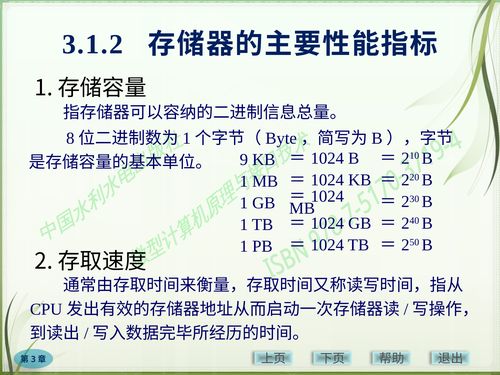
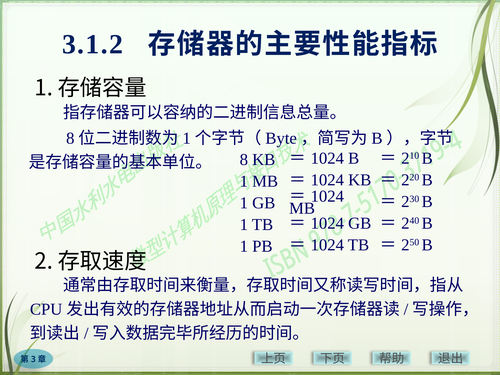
9: 9 -> 8
